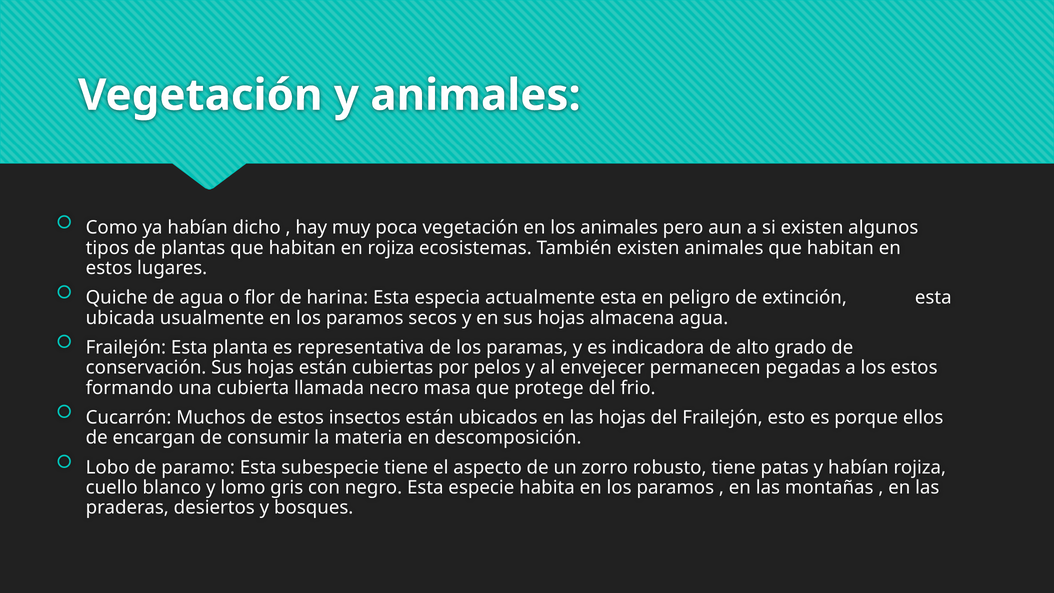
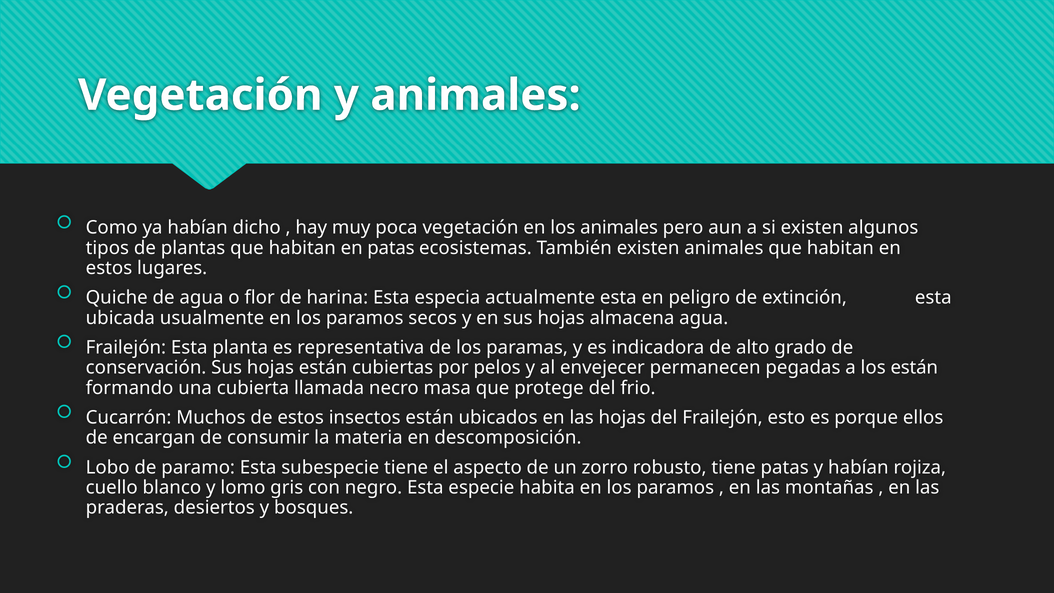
en rojiza: rojiza -> patas
los estos: estos -> están
